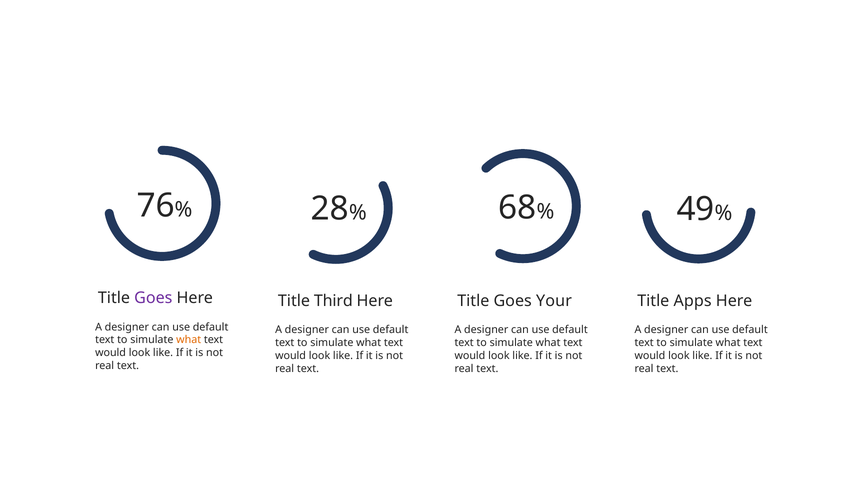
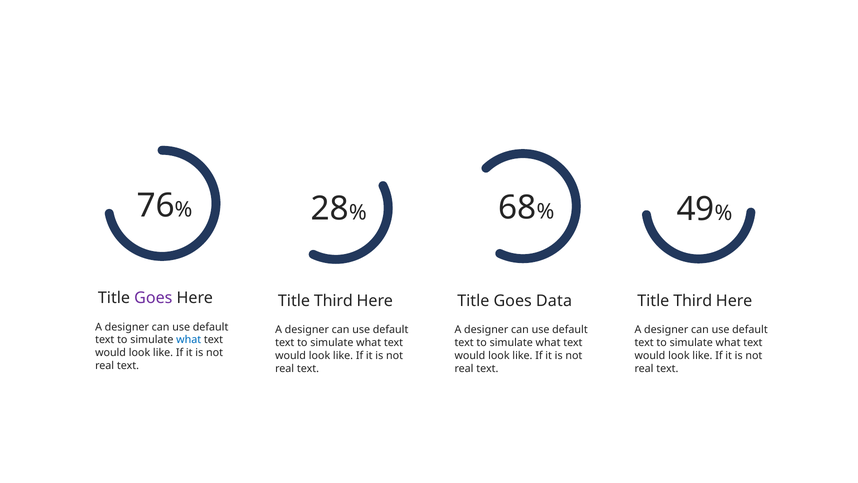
Your: Your -> Data
Apps at (693, 300): Apps -> Third
what at (189, 340) colour: orange -> blue
